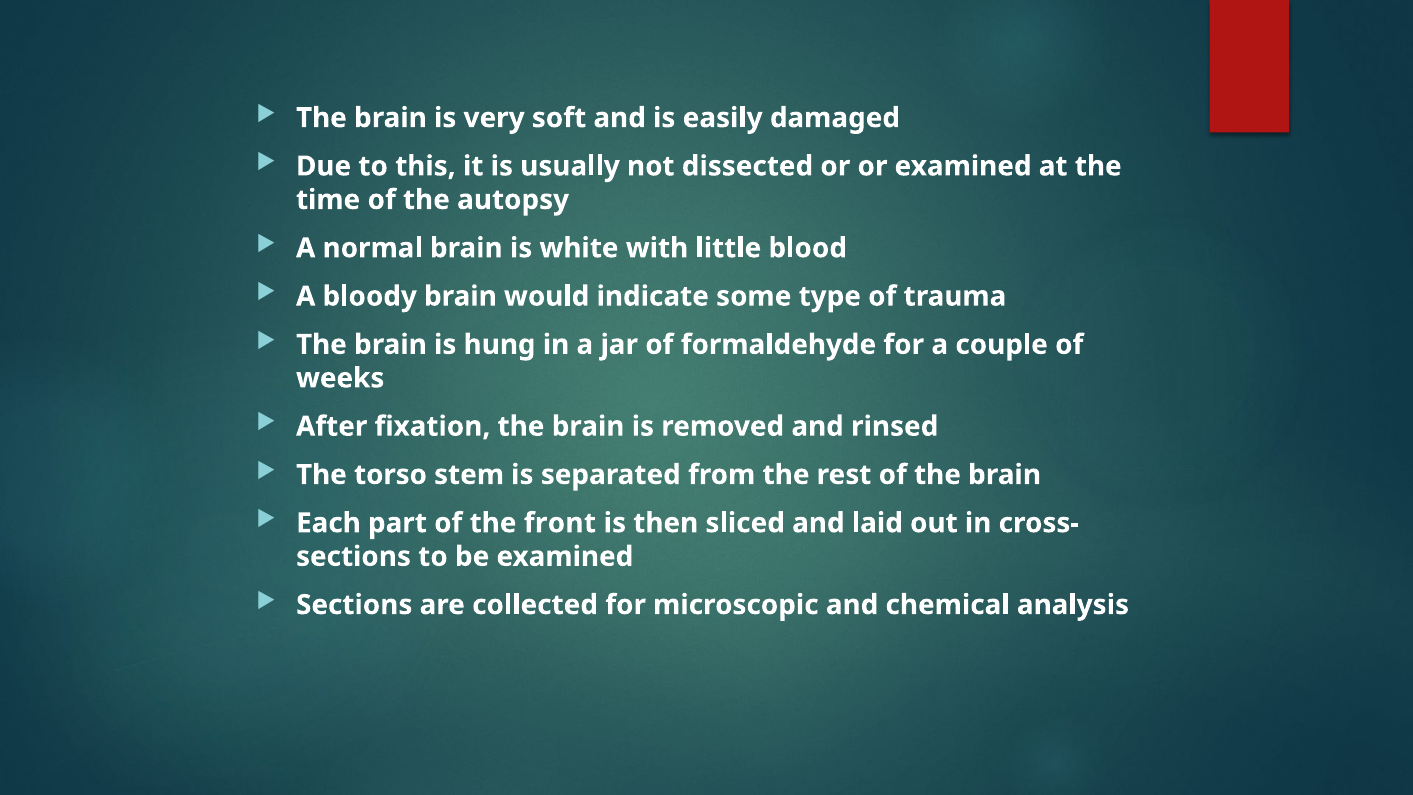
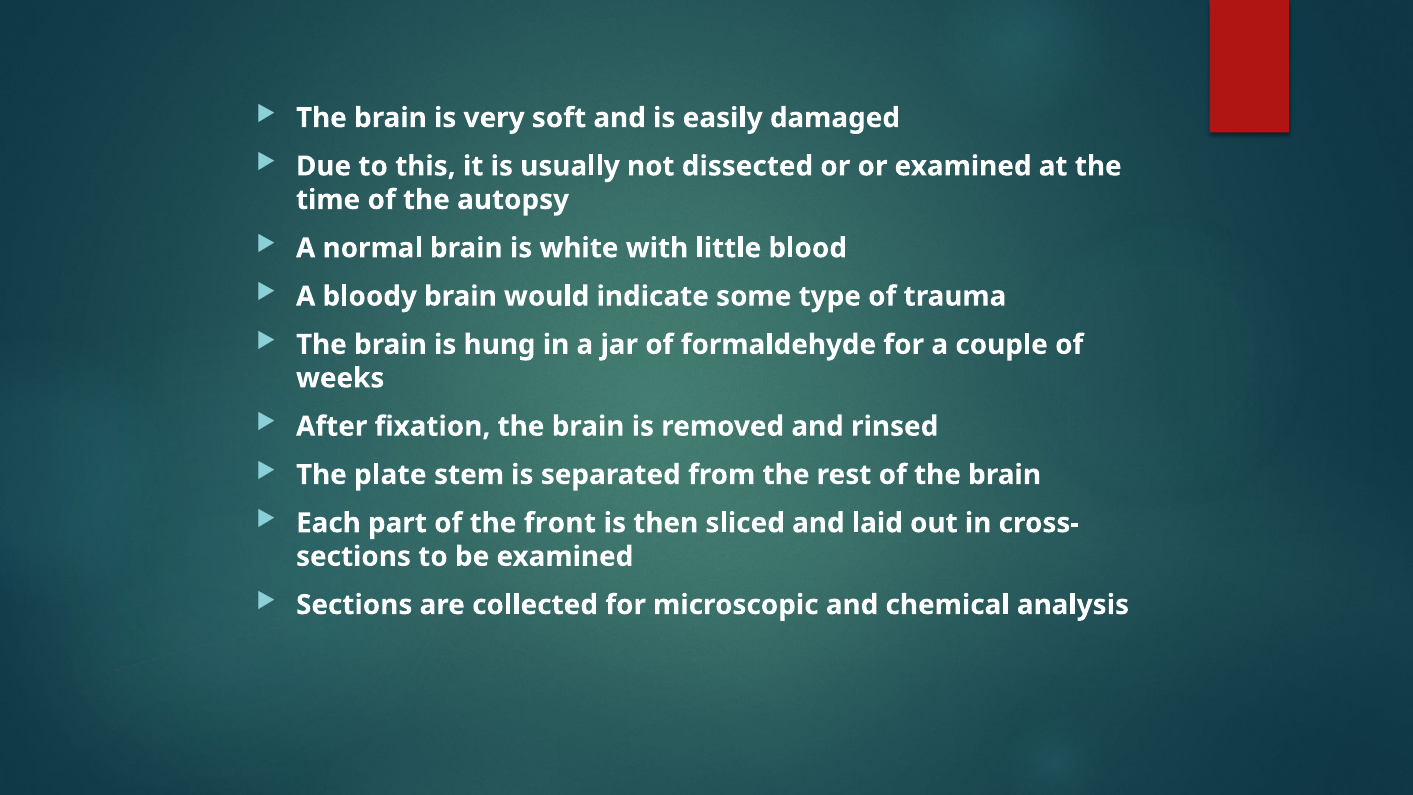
torso: torso -> plate
